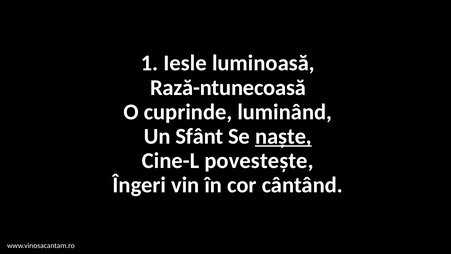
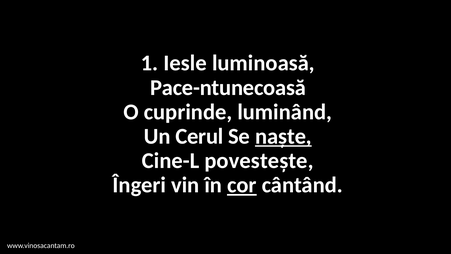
Rază-ntunecoasă: Rază-ntunecoasă -> Pace-ntunecoasă
Sfânt: Sfânt -> Cerul
cor underline: none -> present
